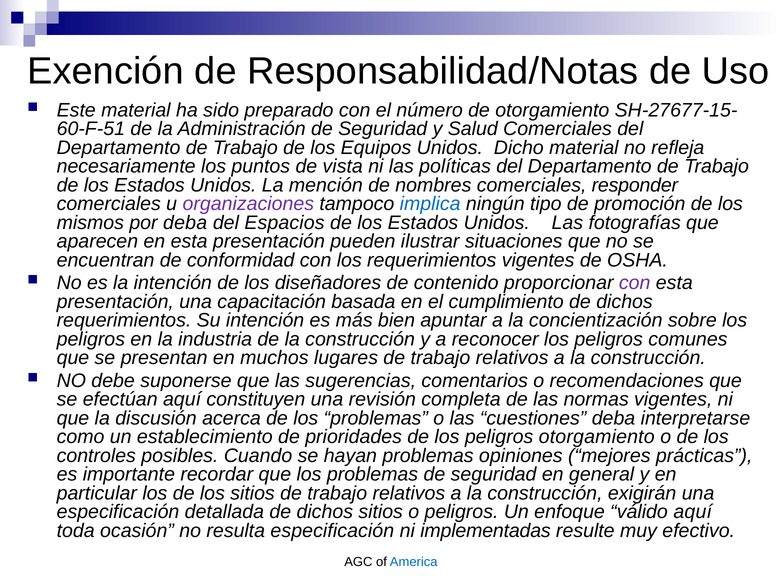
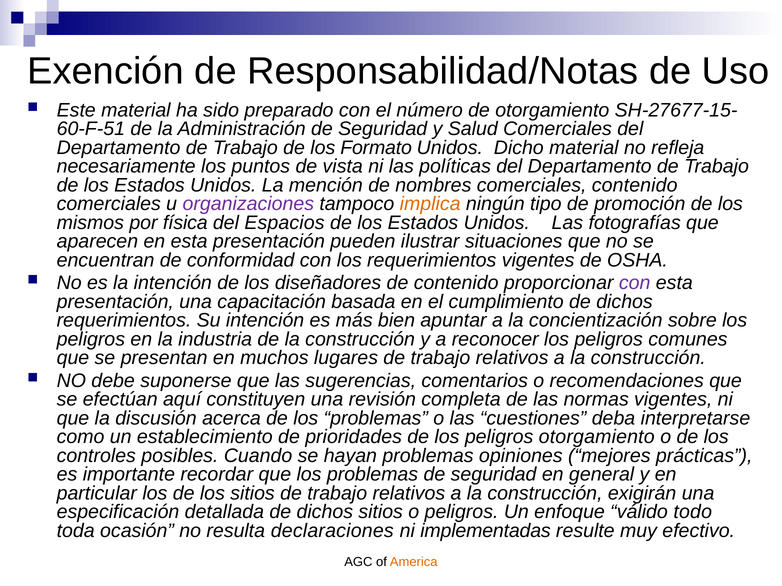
Equipos: Equipos -> Formato
comerciales responder: responder -> contenido
implica colour: blue -> orange
por deba: deba -> física
válido aquí: aquí -> todo
resulta especificación: especificación -> declaraciones
America colour: blue -> orange
